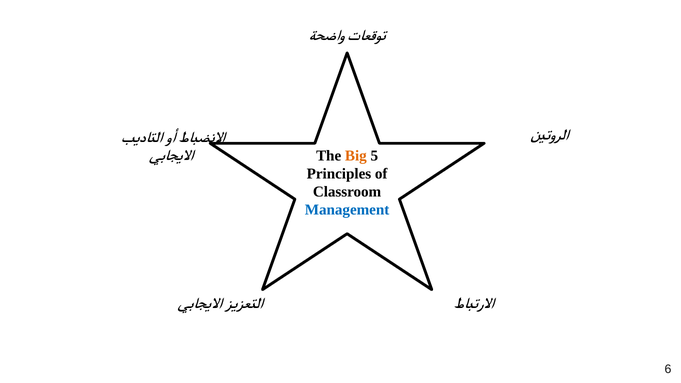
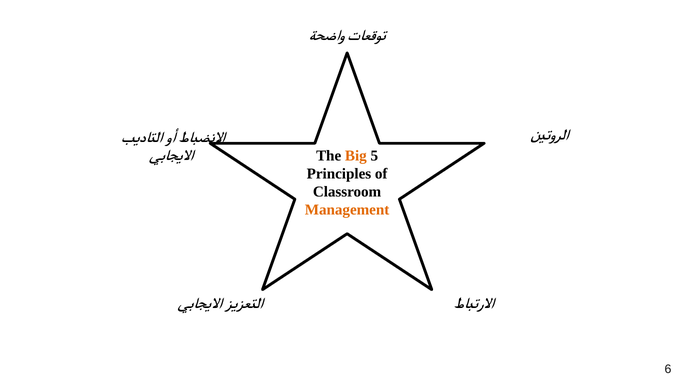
Management colour: blue -> orange
